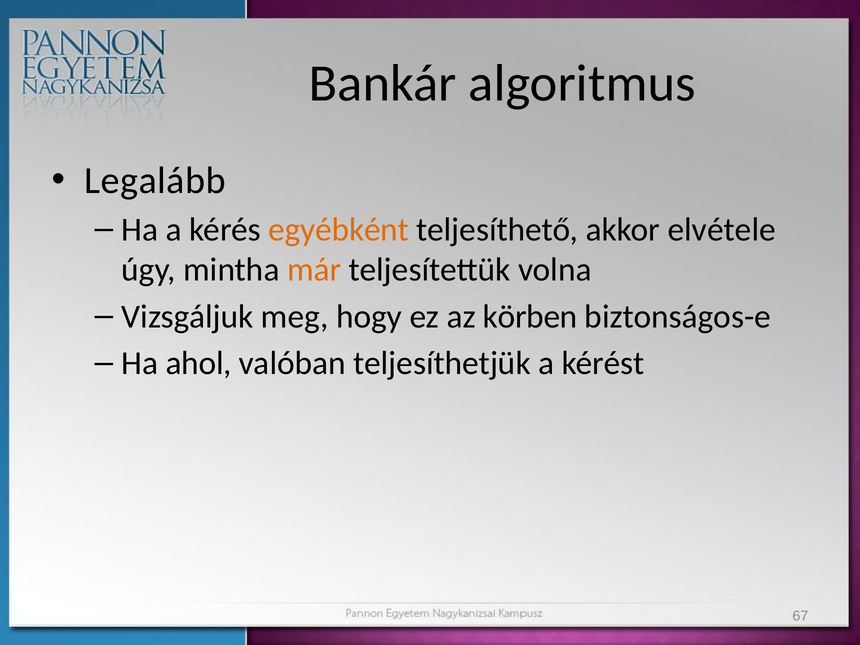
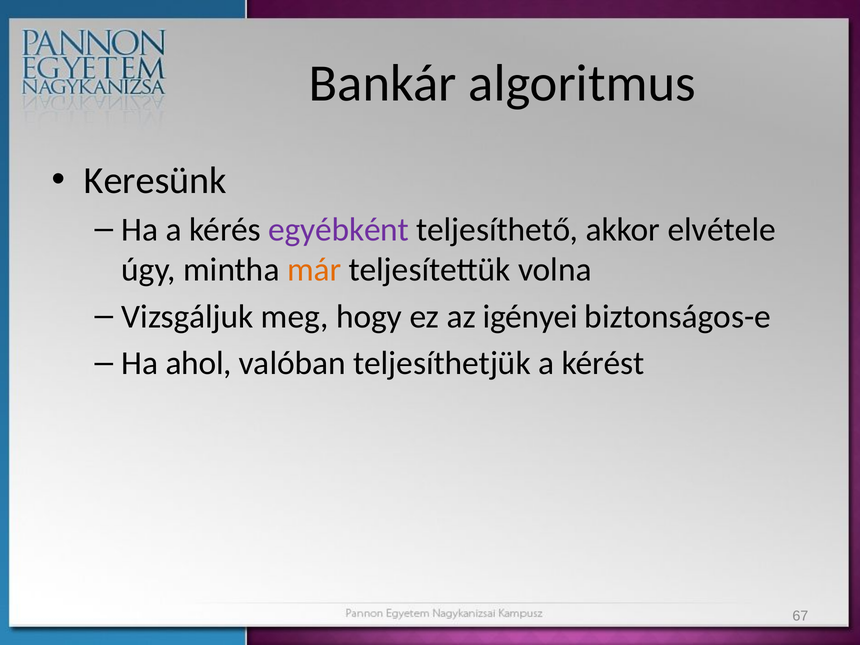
Legalább: Legalább -> Keresünk
egyébként colour: orange -> purple
körben: körben -> igényei
